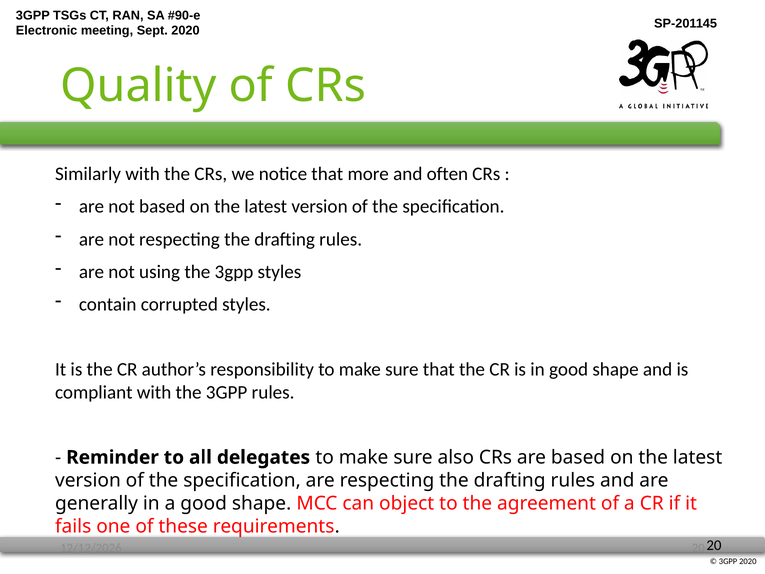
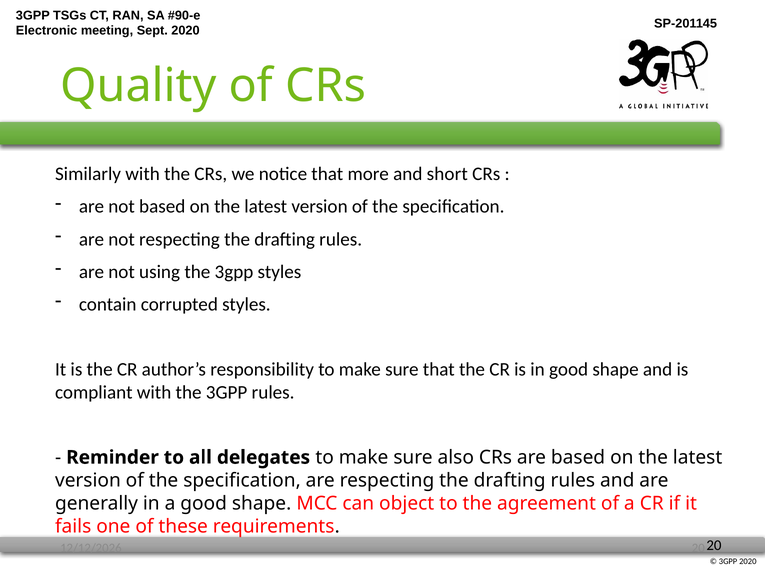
often: often -> short
